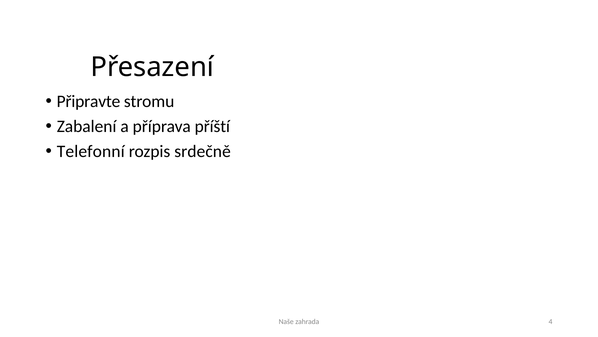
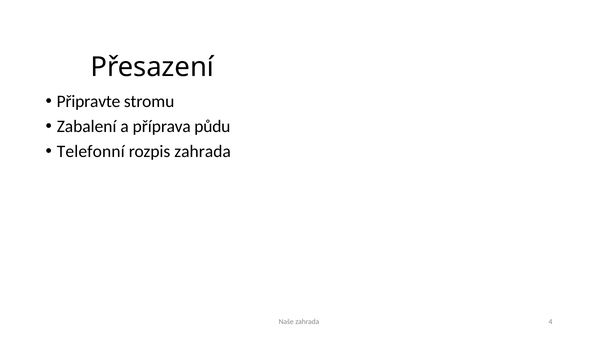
příští: příští -> půdu
rozpis srdečně: srdečně -> zahrada
